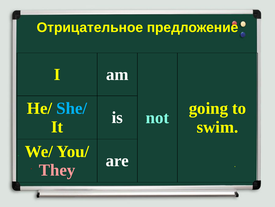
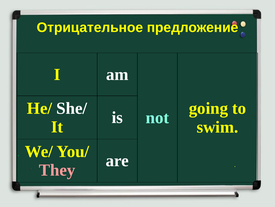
She/ colour: light blue -> white
